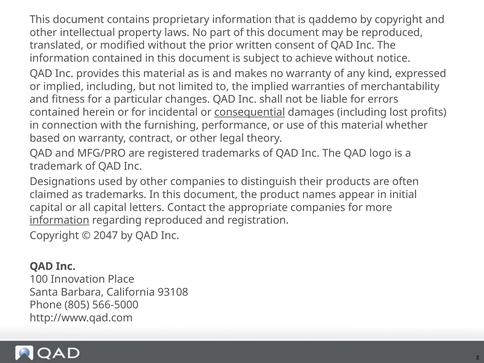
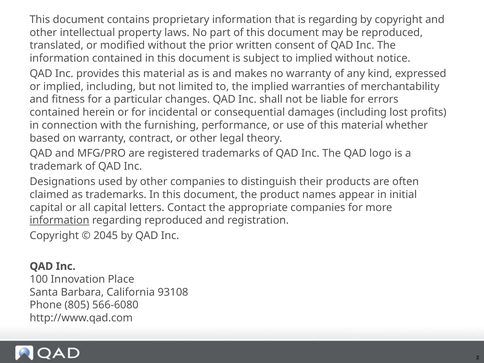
is qaddemo: qaddemo -> regarding
to achieve: achieve -> implied
consequential underline: present -> none
2047: 2047 -> 2045
566-5000: 566-5000 -> 566-6080
